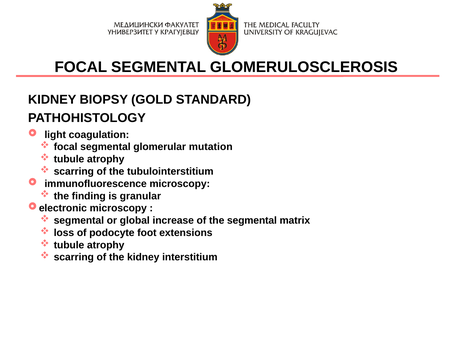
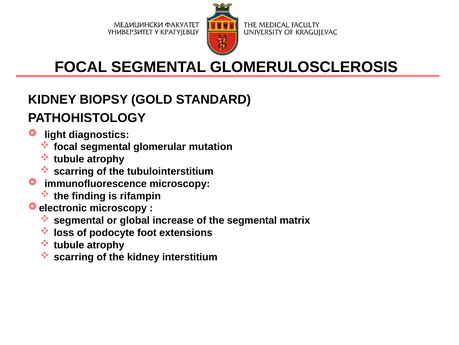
coagulation: coagulation -> diagnostics
granular: granular -> rifampin
